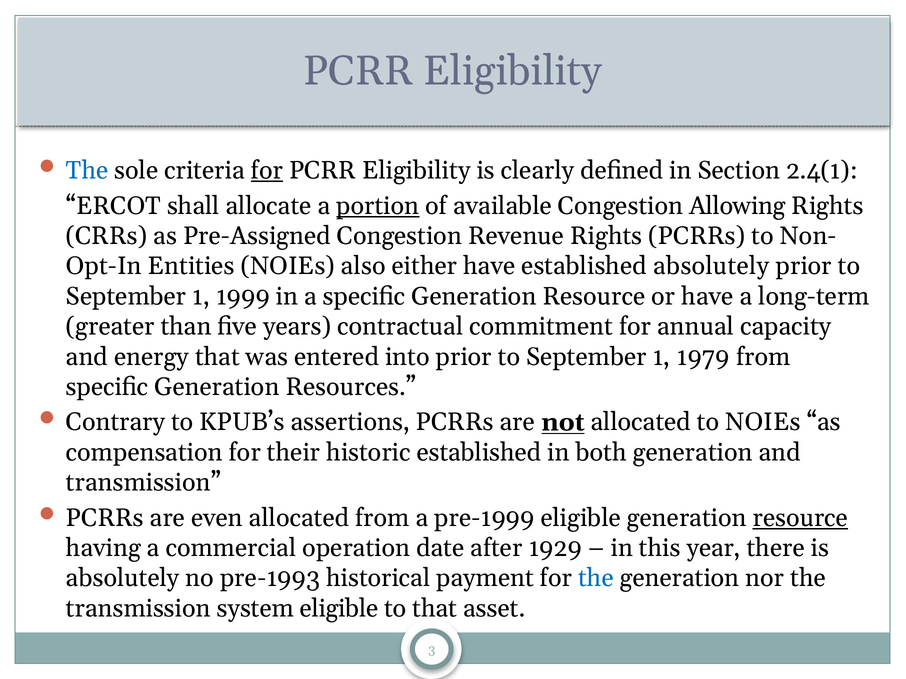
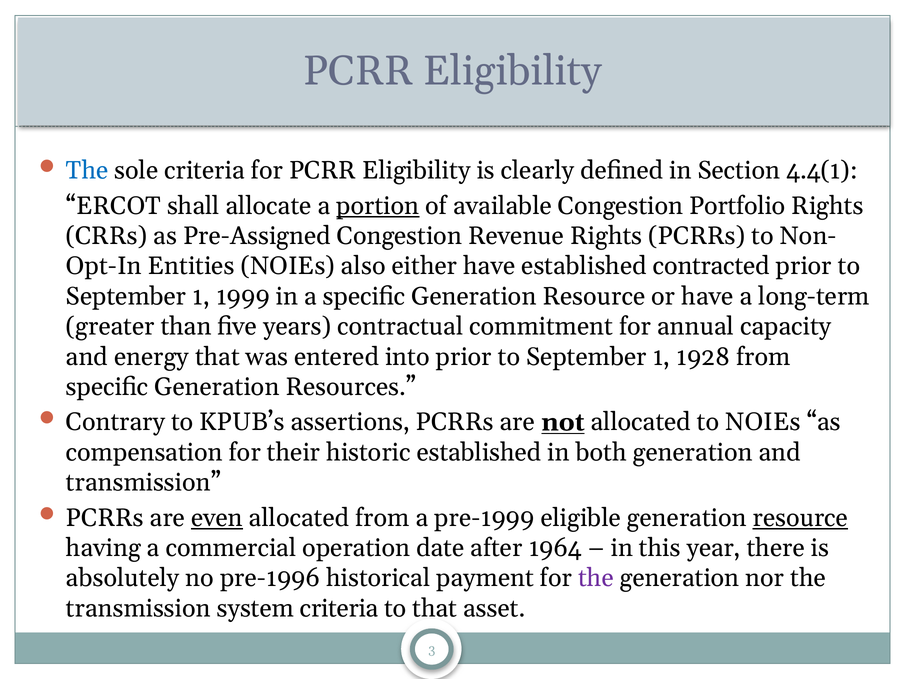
for at (267, 171) underline: present -> none
2.4(1: 2.4(1 -> 4.4(1
Allowing: Allowing -> Portfolio
established absolutely: absolutely -> contracted
1979: 1979 -> 1928
even underline: none -> present
1929: 1929 -> 1964
pre-1993: pre-1993 -> pre-1996
the at (596, 579) colour: blue -> purple
system eligible: eligible -> criteria
